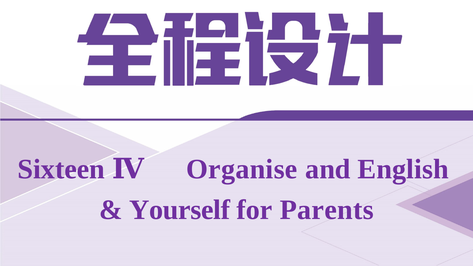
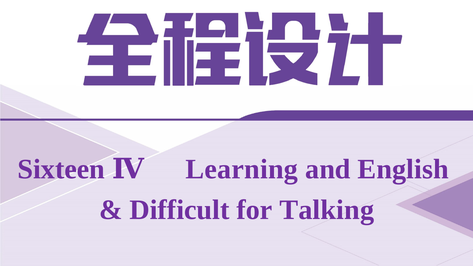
Organise: Organise -> Learning
Yourself: Yourself -> Difficult
Parents: Parents -> Talking
